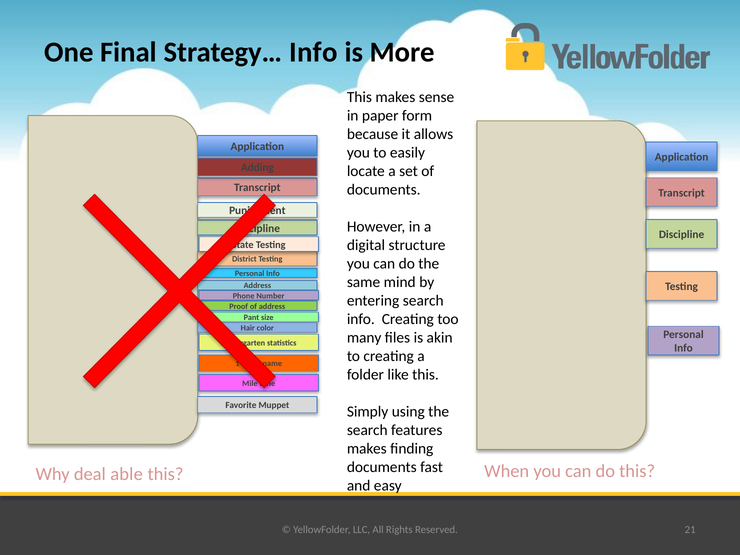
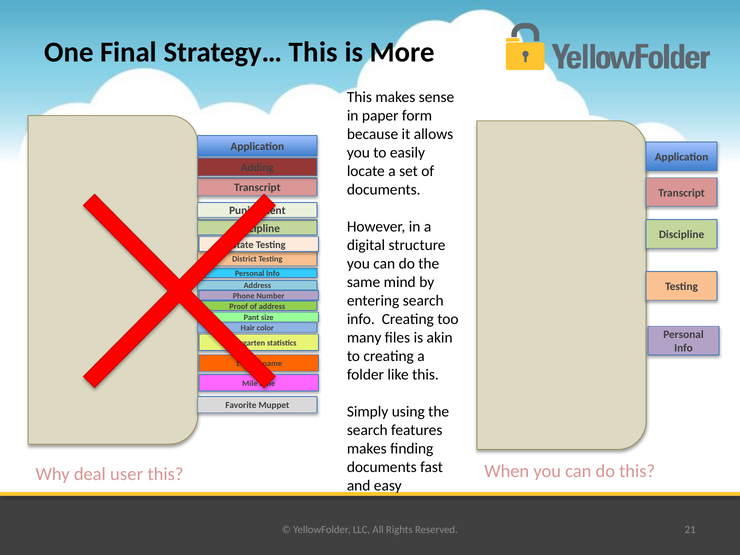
Strategy… Info: Info -> This
able: able -> user
